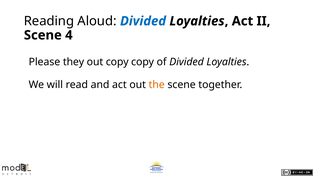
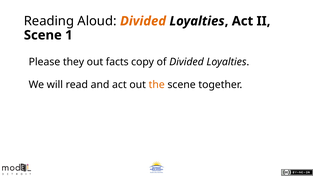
Divided at (143, 21) colour: blue -> orange
4: 4 -> 1
out copy: copy -> facts
